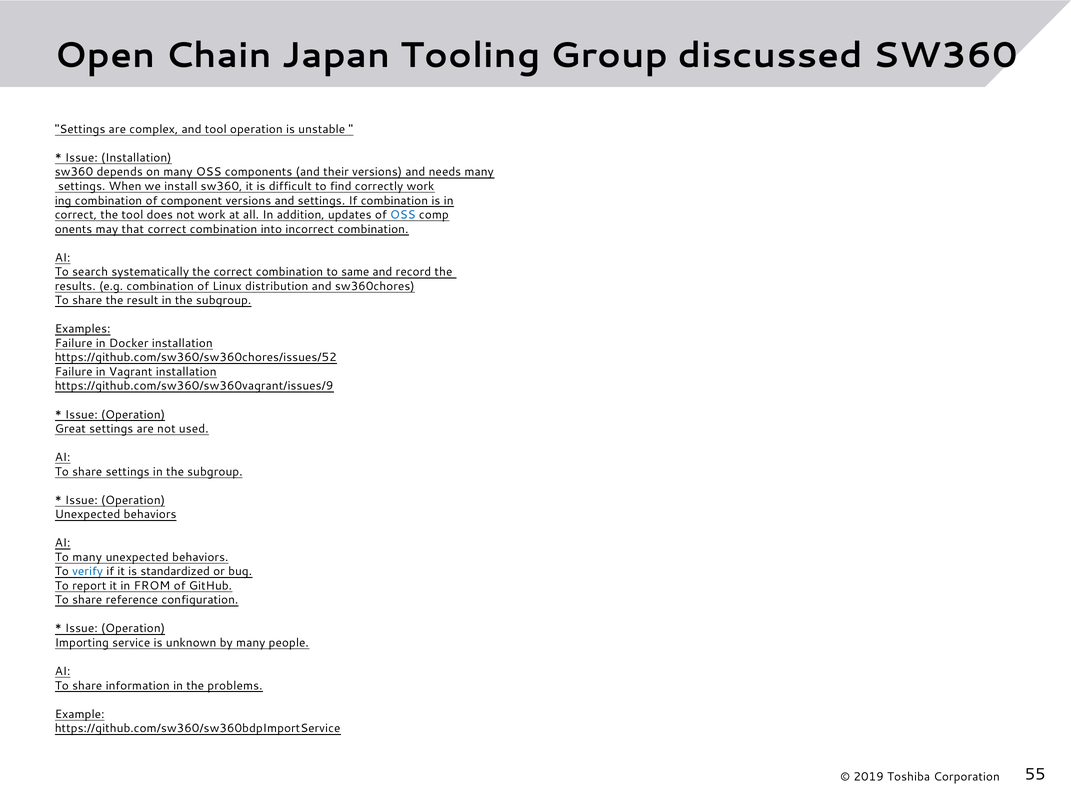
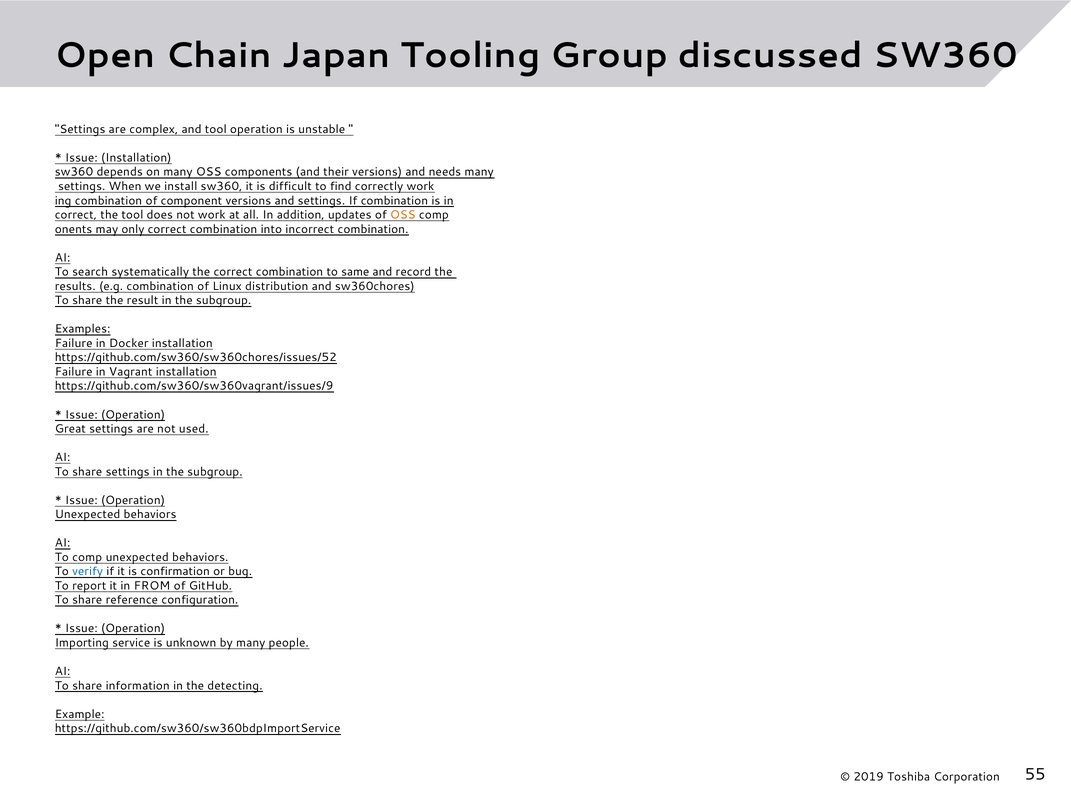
OSS at (403, 215) colour: blue -> orange
that: that -> only
To many: many -> comp
standardized: standardized -> confirmation
problems: problems -> detecting
